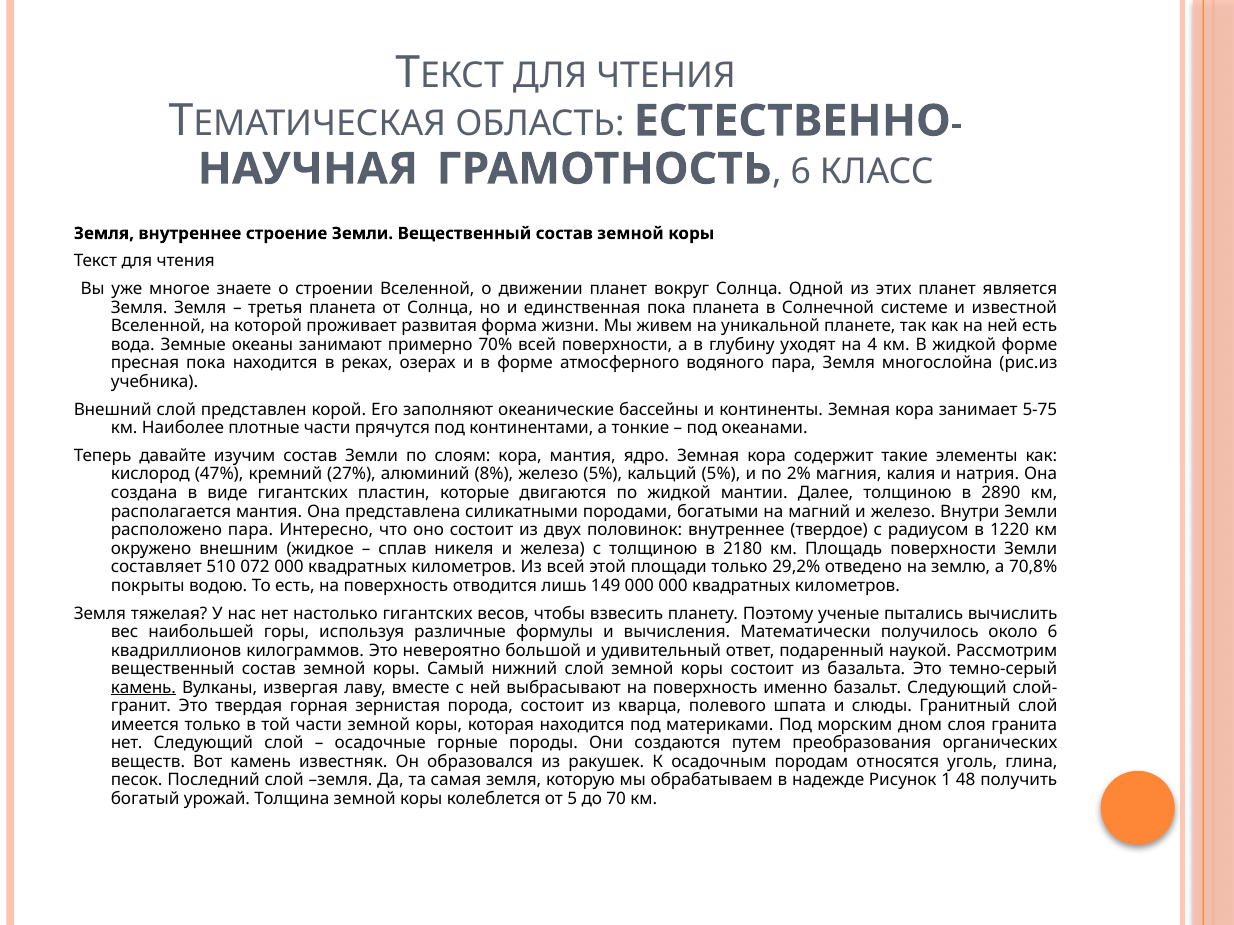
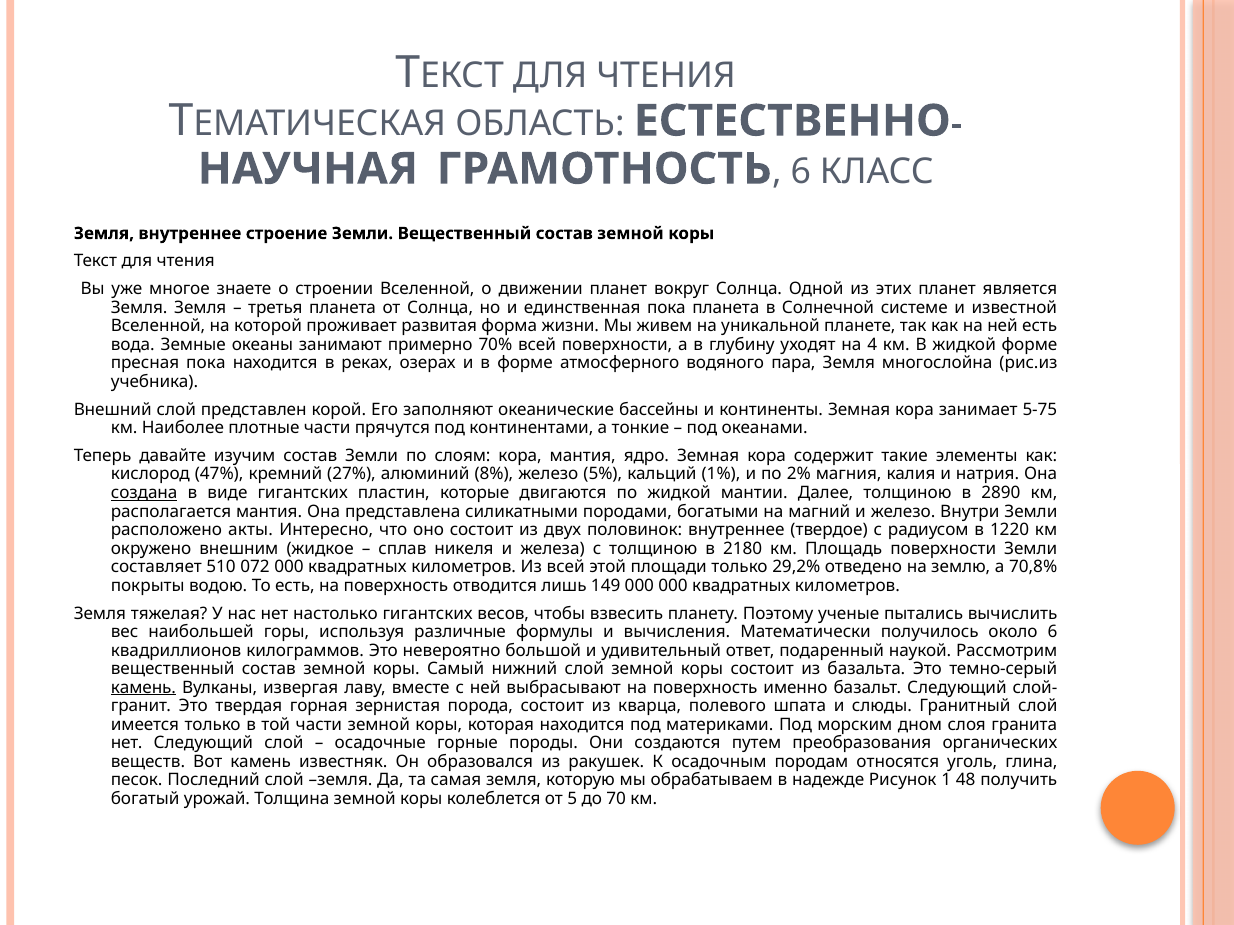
кальций 5%: 5% -> 1%
создана underline: none -> present
расположено пара: пара -> акты
